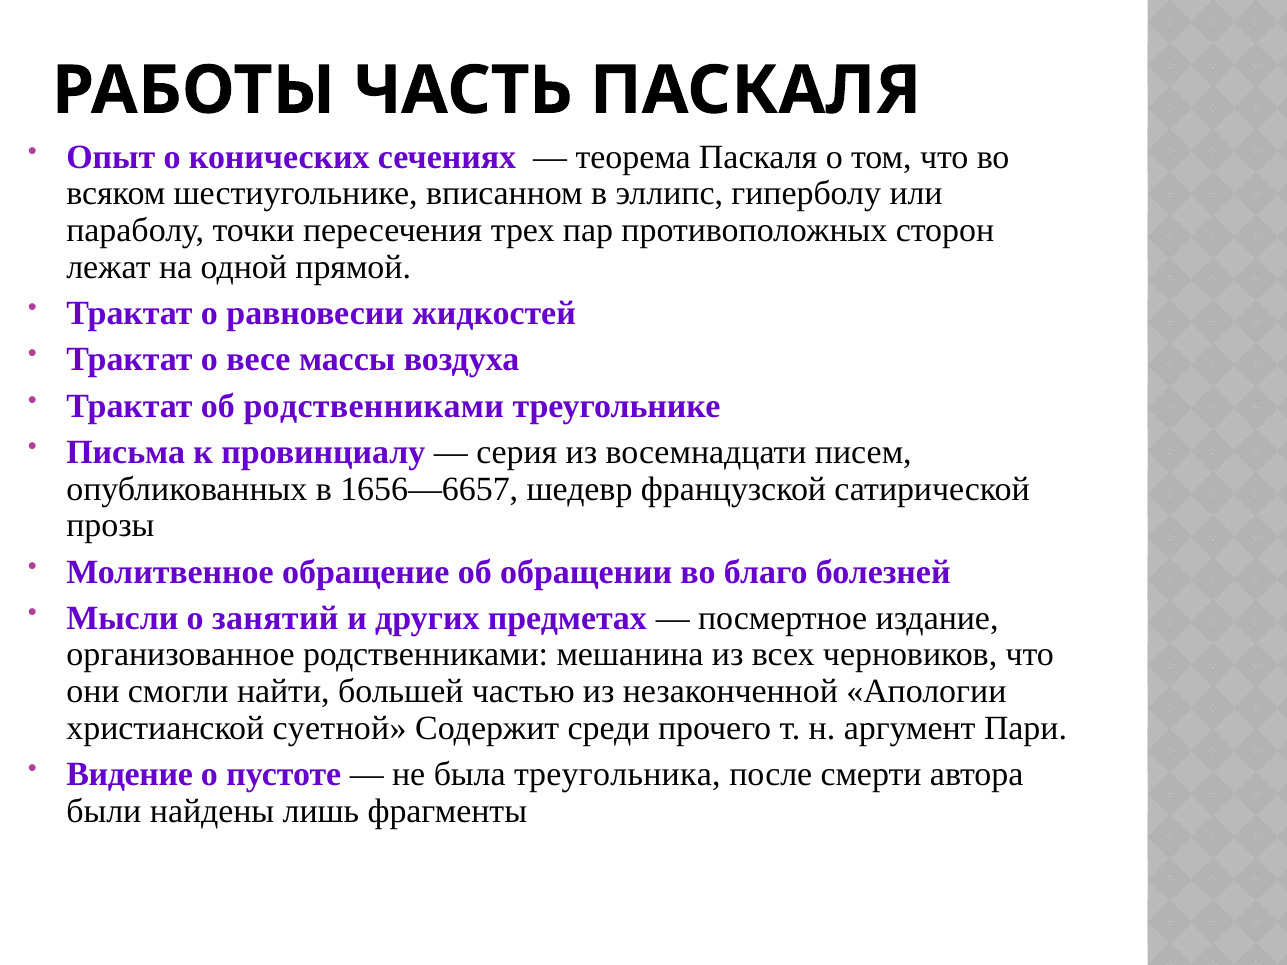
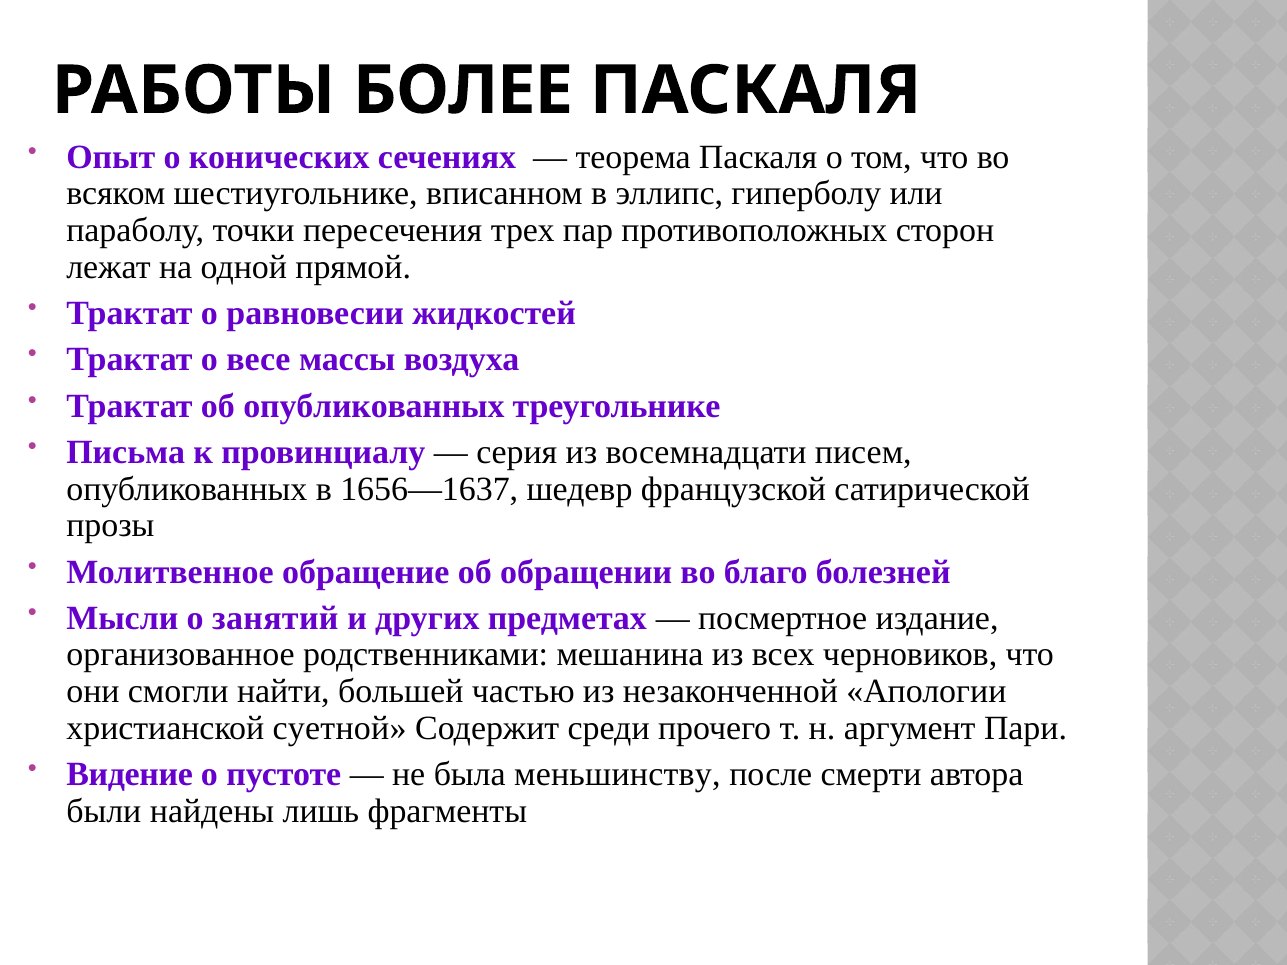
ЧАСТЬ: ЧАСТЬ -> БОЛЕЕ
об родственниками: родственниками -> опубликованных
1656—6657: 1656—6657 -> 1656—1637
треугольника: треугольника -> меньшинству
